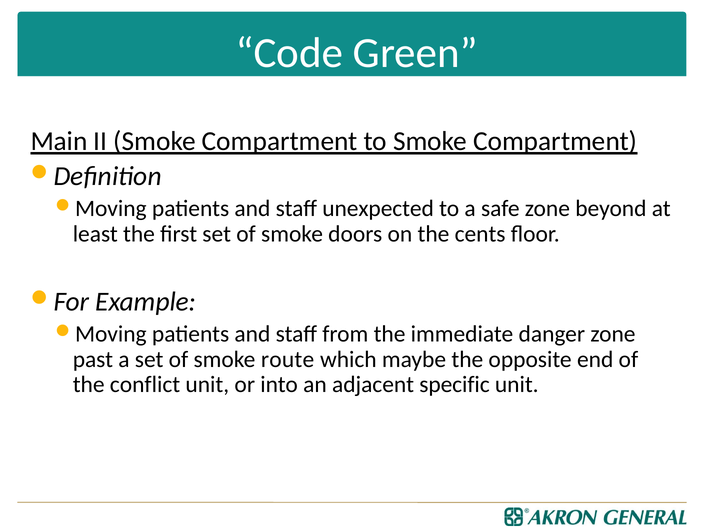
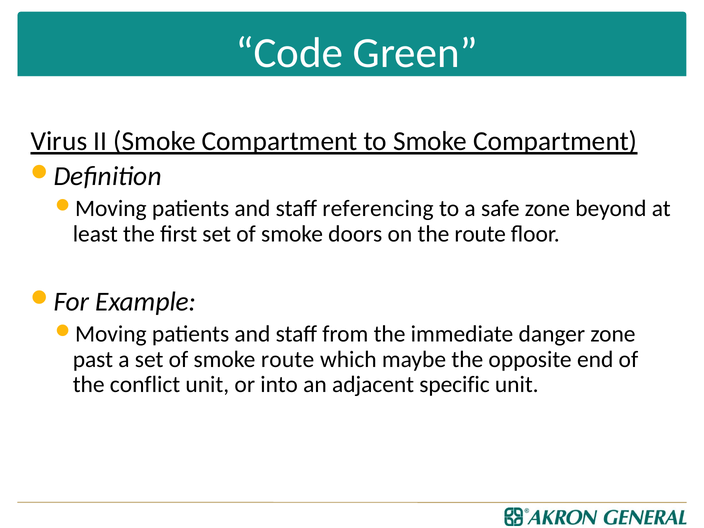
Main: Main -> Virus
unexpected: unexpected -> referencing
the cents: cents -> route
